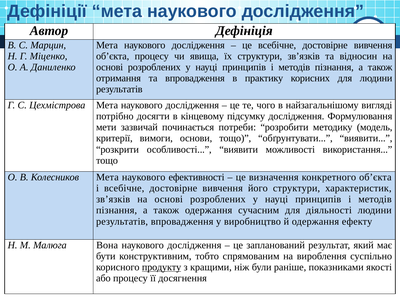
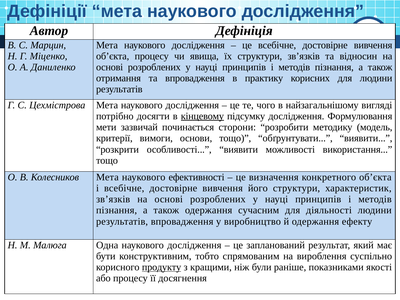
кінцевому underline: none -> present
потреби: потреби -> сторони
Вона: Вона -> Одна
